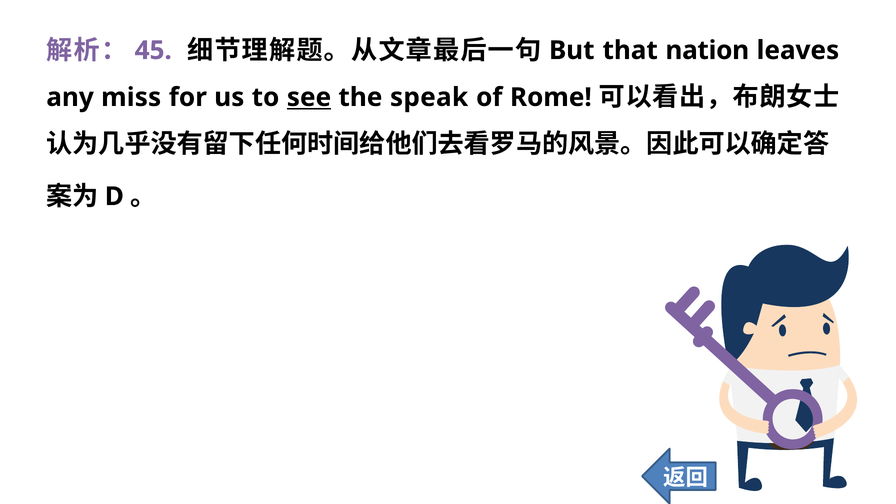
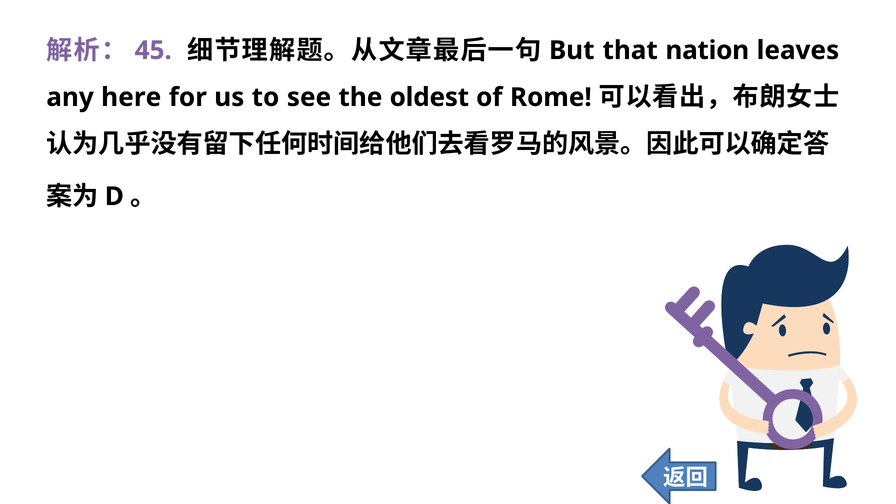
miss: miss -> here
see underline: present -> none
speak: speak -> oldest
